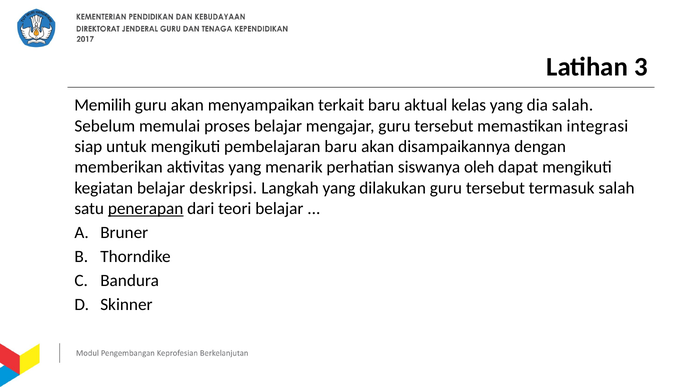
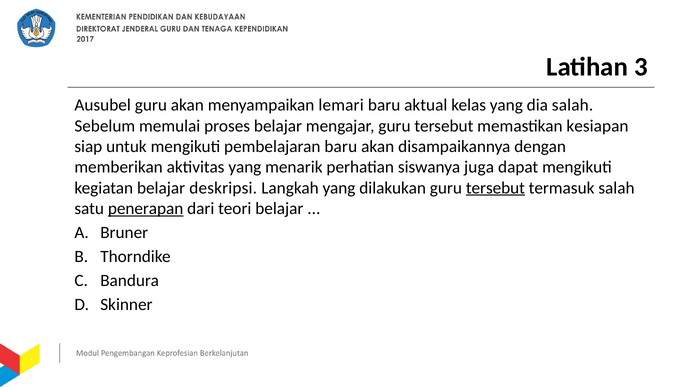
Memilih: Memilih -> Ausubel
terkait: terkait -> lemari
integrasi: integrasi -> kesiapan
oleh: oleh -> juga
tersebut at (495, 188) underline: none -> present
